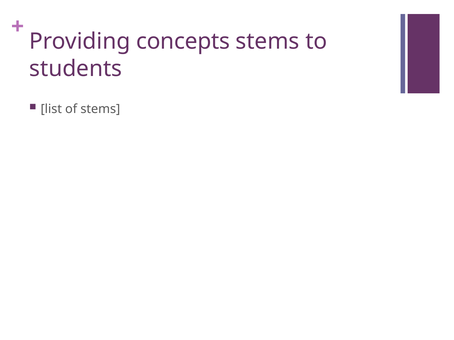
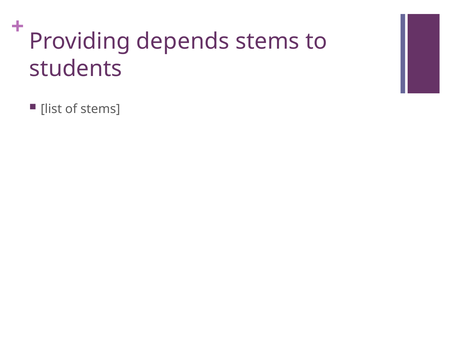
concepts: concepts -> depends
